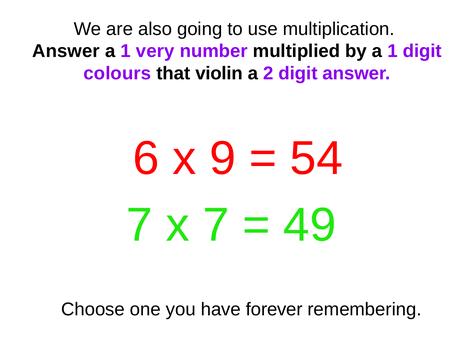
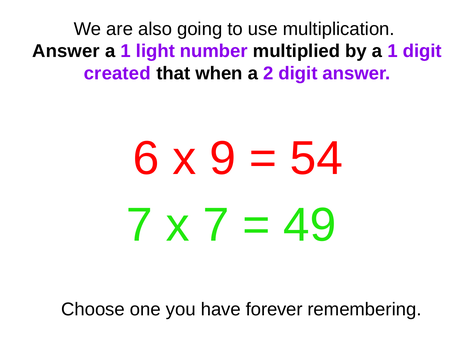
very: very -> light
colours: colours -> created
violin: violin -> when
